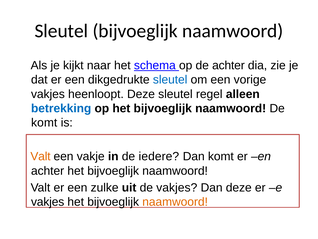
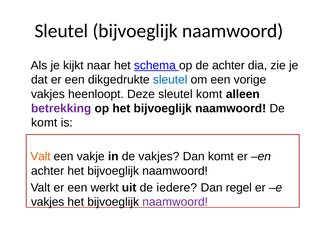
sleutel regel: regel -> komt
betrekking colour: blue -> purple
de iedere: iedere -> vakjes
zulke: zulke -> werkt
de vakjes: vakjes -> iedere
Dan deze: deze -> regel
naamwoord at (175, 202) colour: orange -> purple
